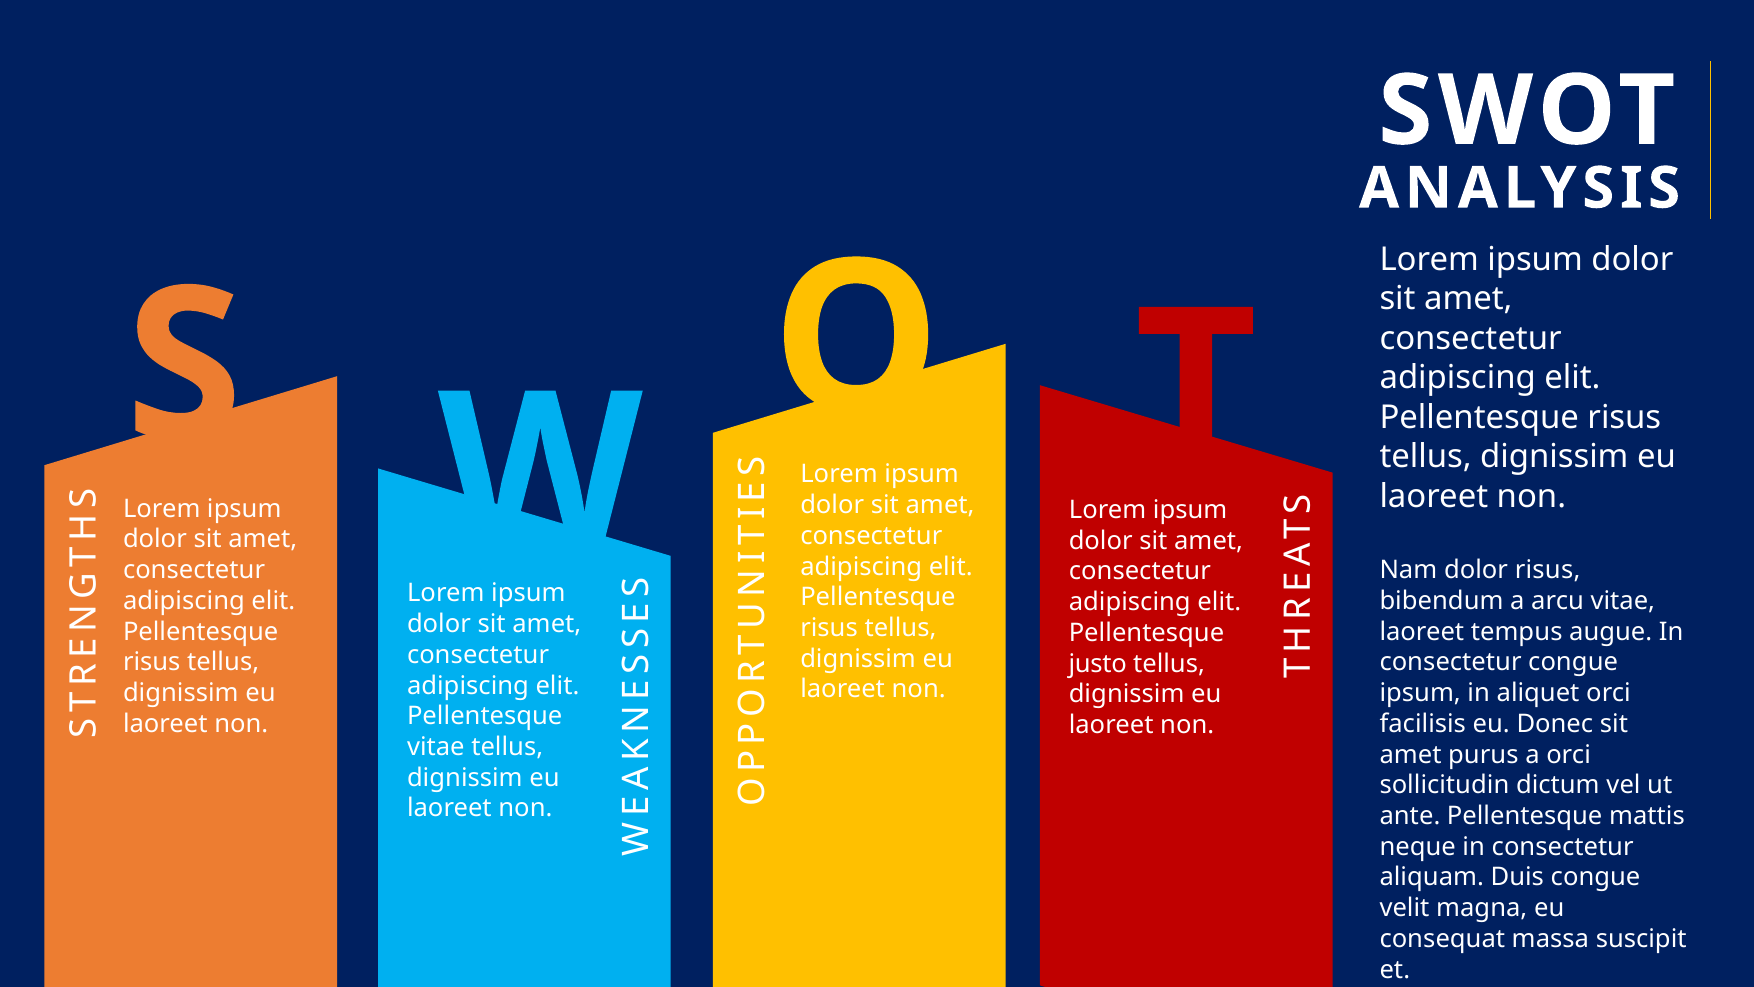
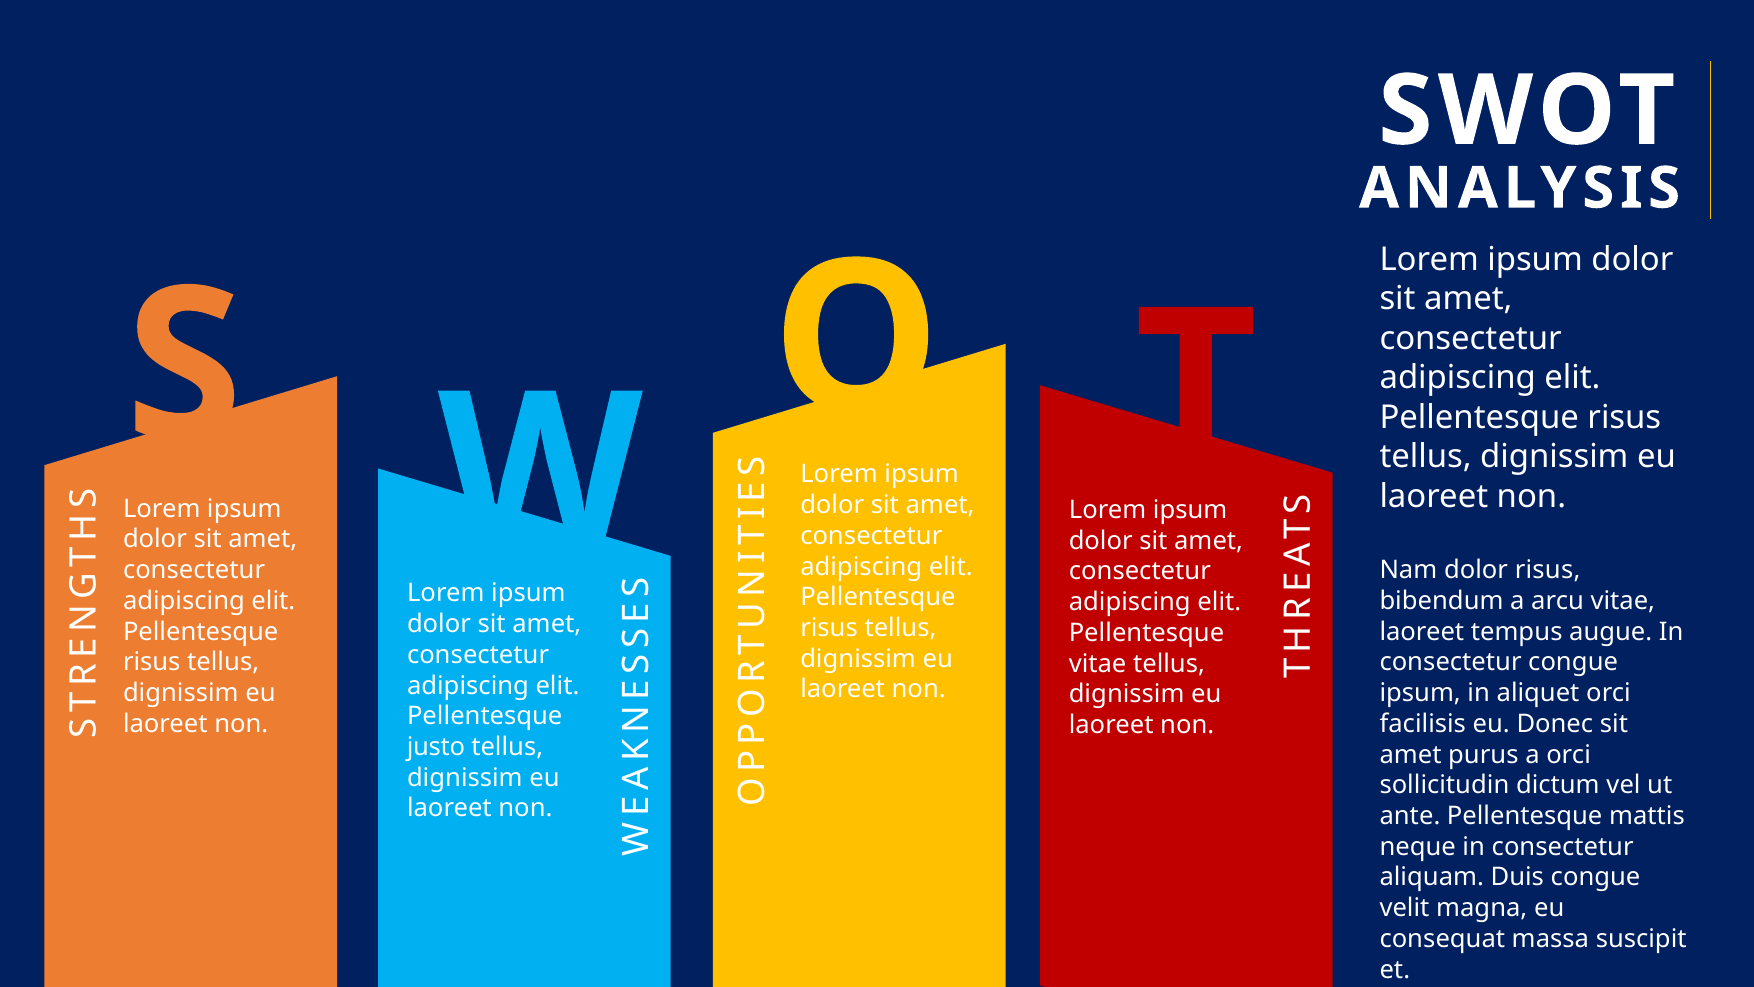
justo at (1098, 663): justo -> vitae
vitae at (436, 747): vitae -> justo
